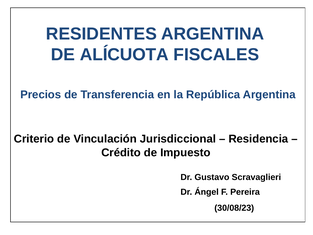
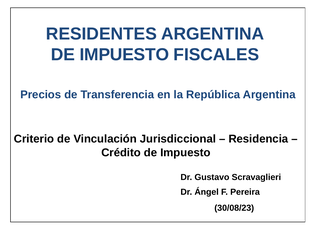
ALÍCUOTA at (124, 55): ALÍCUOTA -> IMPUESTO
